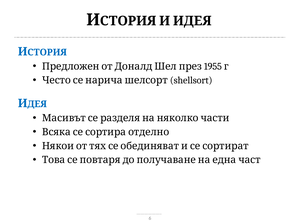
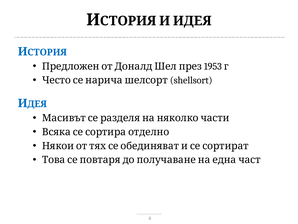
1955: 1955 -> 1953
